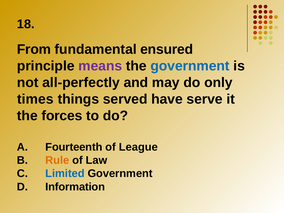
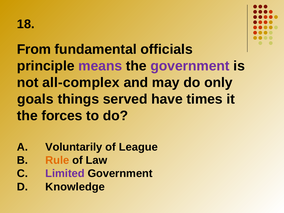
ensured: ensured -> officials
government at (190, 66) colour: blue -> purple
all-perfectly: all-perfectly -> all-complex
times: times -> goals
serve: serve -> times
Fourteenth: Fourteenth -> Voluntarily
Limited colour: blue -> purple
Information: Information -> Knowledge
